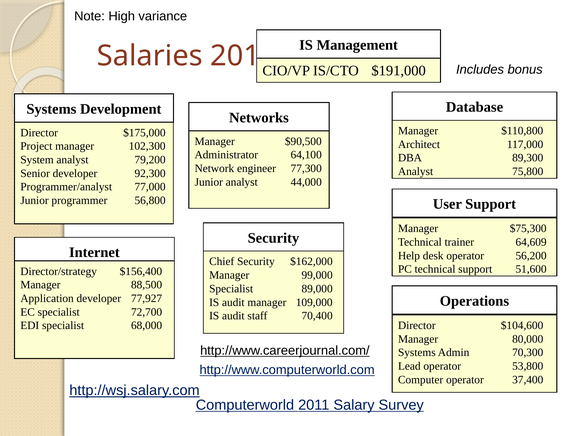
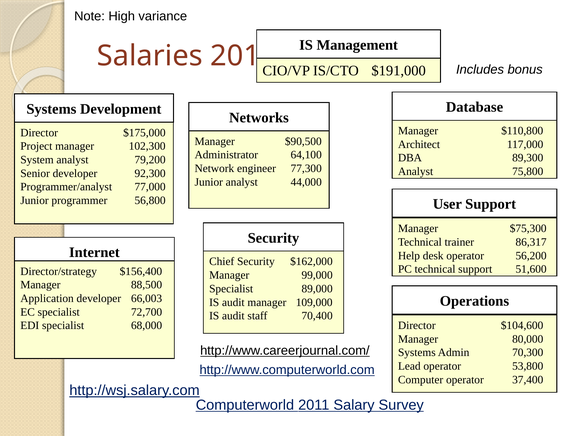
64,609: 64,609 -> 86,317
77,927: 77,927 -> 66,003
